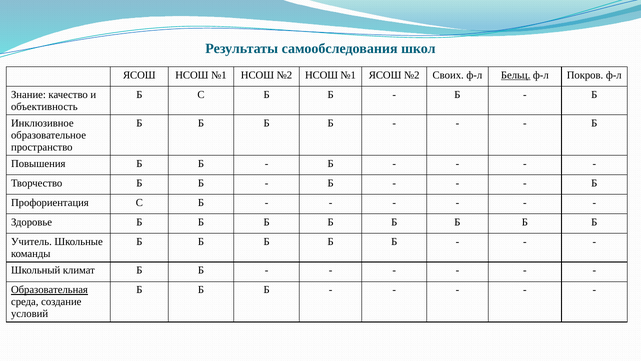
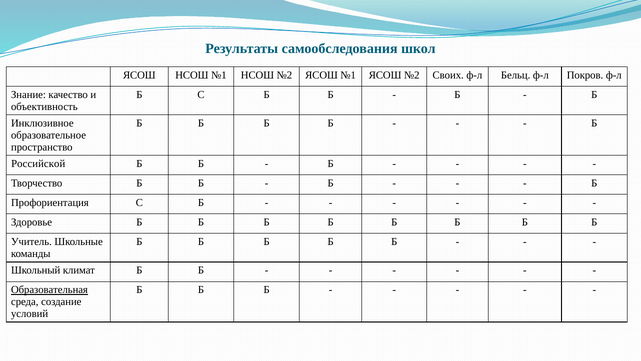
№2 НСОШ: НСОШ -> ЯСОШ
Бельц underline: present -> none
Повышения: Повышения -> Российской
